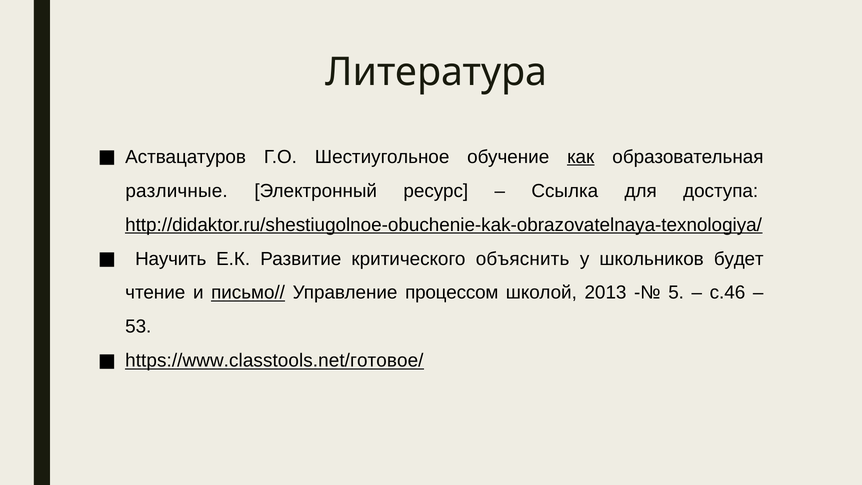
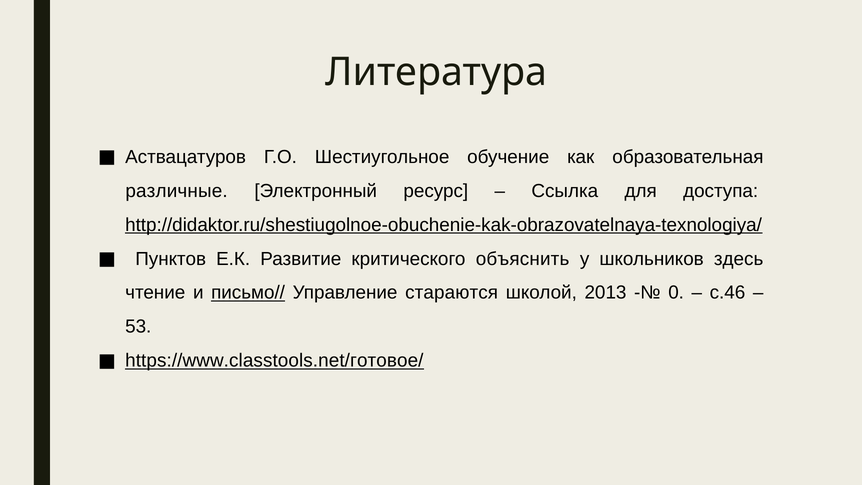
как underline: present -> none
Научить: Научить -> Пунктов
будет: будет -> здесь
процессом: процессом -> стараются
5: 5 -> 0
